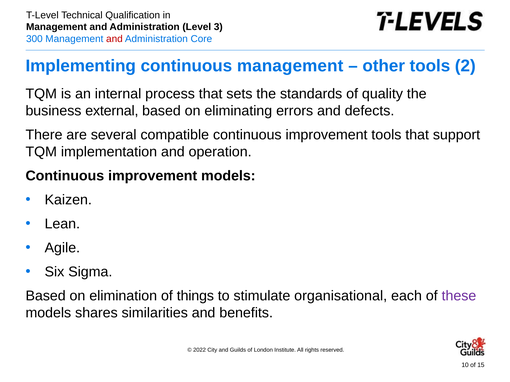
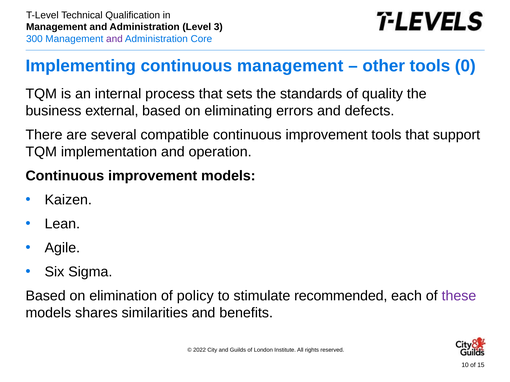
and at (114, 39) colour: red -> purple
2: 2 -> 0
things: things -> policy
organisational: organisational -> recommended
